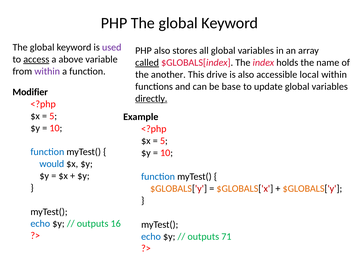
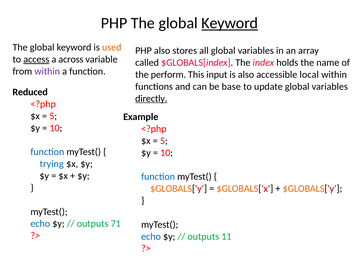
Keyword at (230, 23) underline: none -> present
used colour: purple -> orange
above: above -> across
called underline: present -> none
another: another -> perform
drive: drive -> input
Modifier: Modifier -> Reduced
would: would -> trying
16: 16 -> 71
71: 71 -> 11
